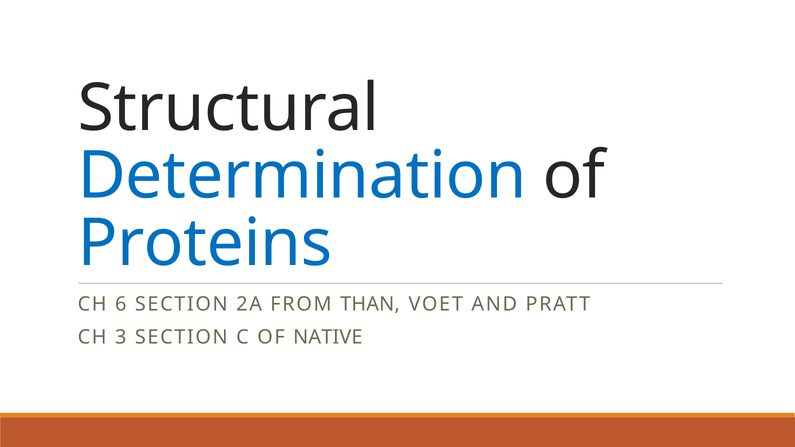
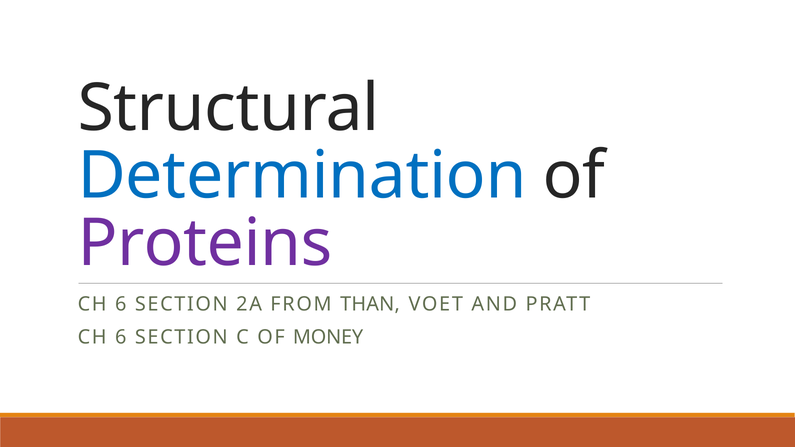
Proteins colour: blue -> purple
3 at (121, 337): 3 -> 6
NATIVE: NATIVE -> MONEY
